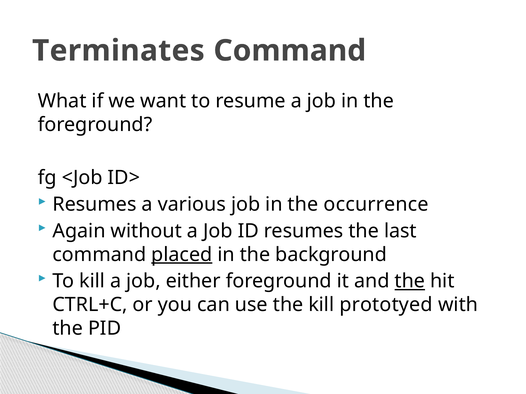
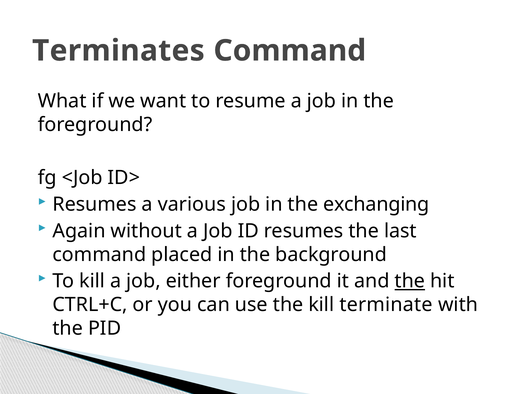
occurrence: occurrence -> exchanging
placed underline: present -> none
prototyed: prototyed -> terminate
